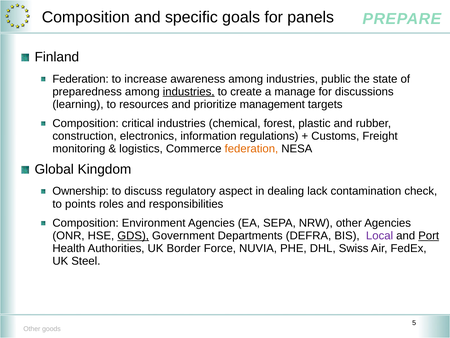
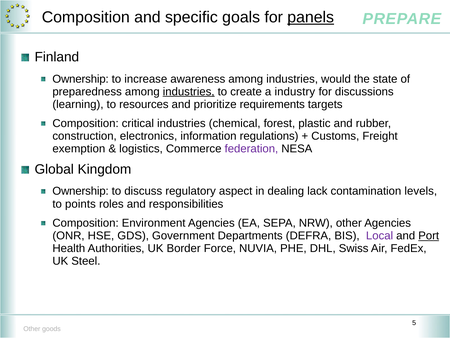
panels underline: none -> present
Federation at (81, 79): Federation -> Ownership
public: public -> would
manage: manage -> industry
management: management -> requirements
monitoring: monitoring -> exemption
federation at (251, 149) colour: orange -> purple
check: check -> levels
GDS underline: present -> none
